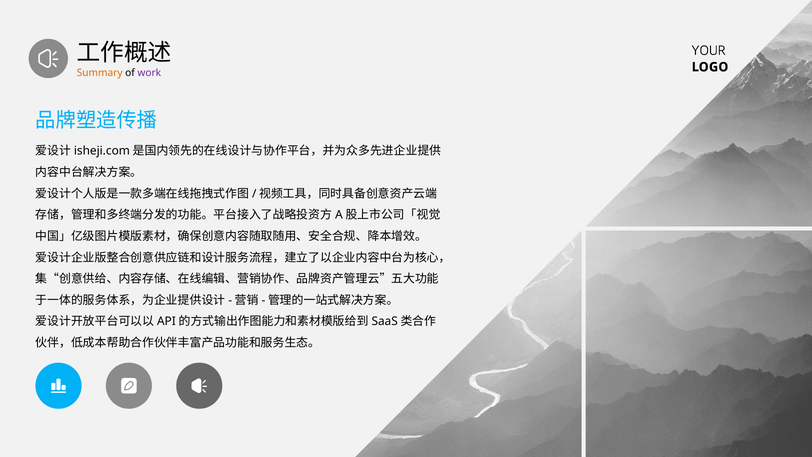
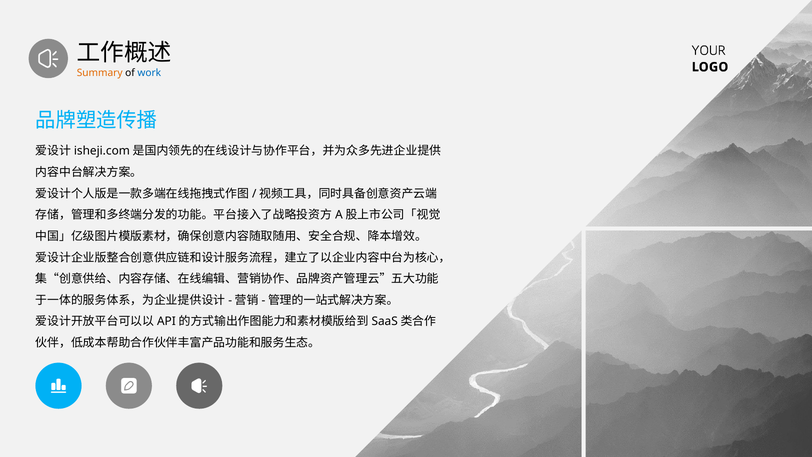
work colour: purple -> blue
